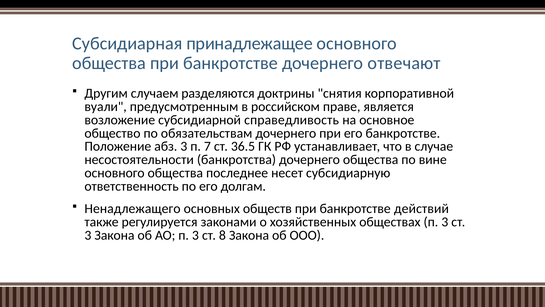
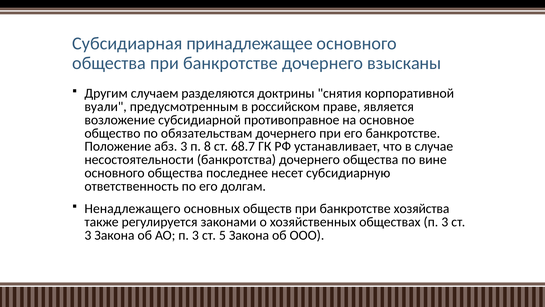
отвечают: отвечают -> взысканы
справедливость: справедливость -> противоправное
7: 7 -> 8
36.5: 36.5 -> 68.7
действий: действий -> хозяйства
8: 8 -> 5
